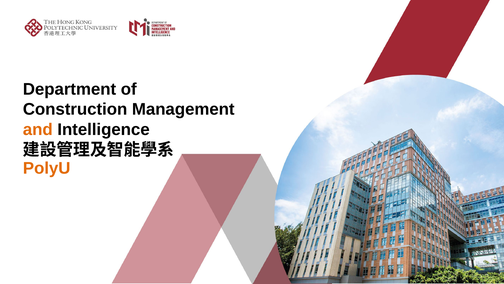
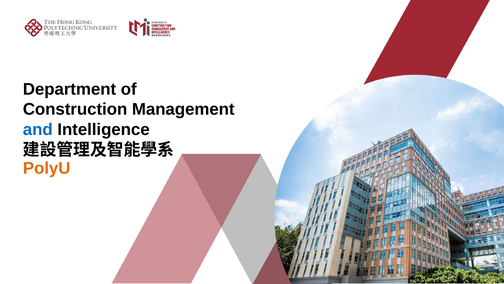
and colour: orange -> blue
